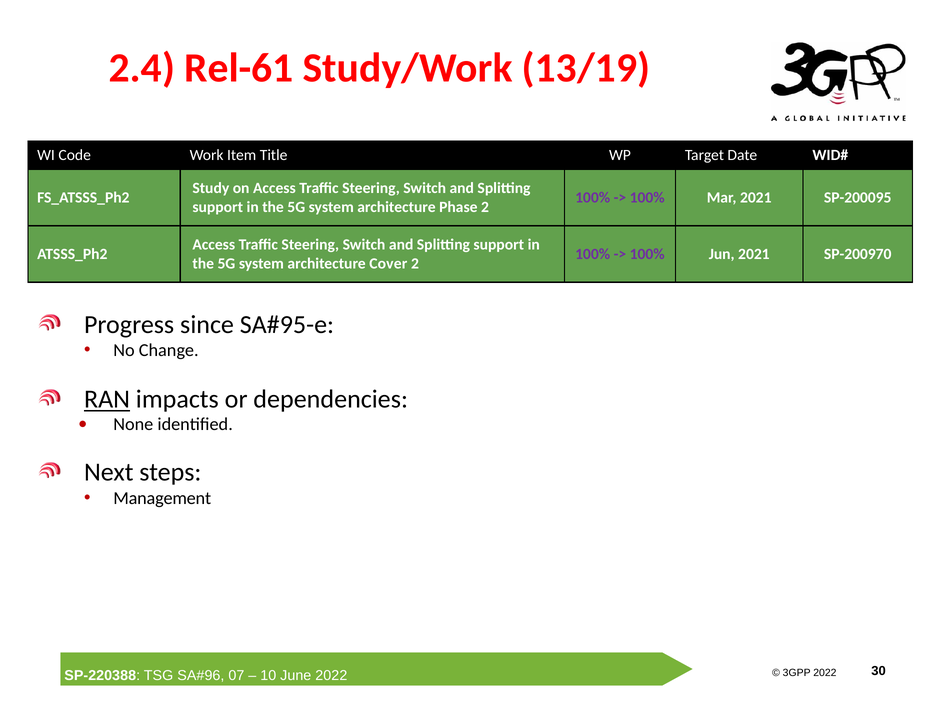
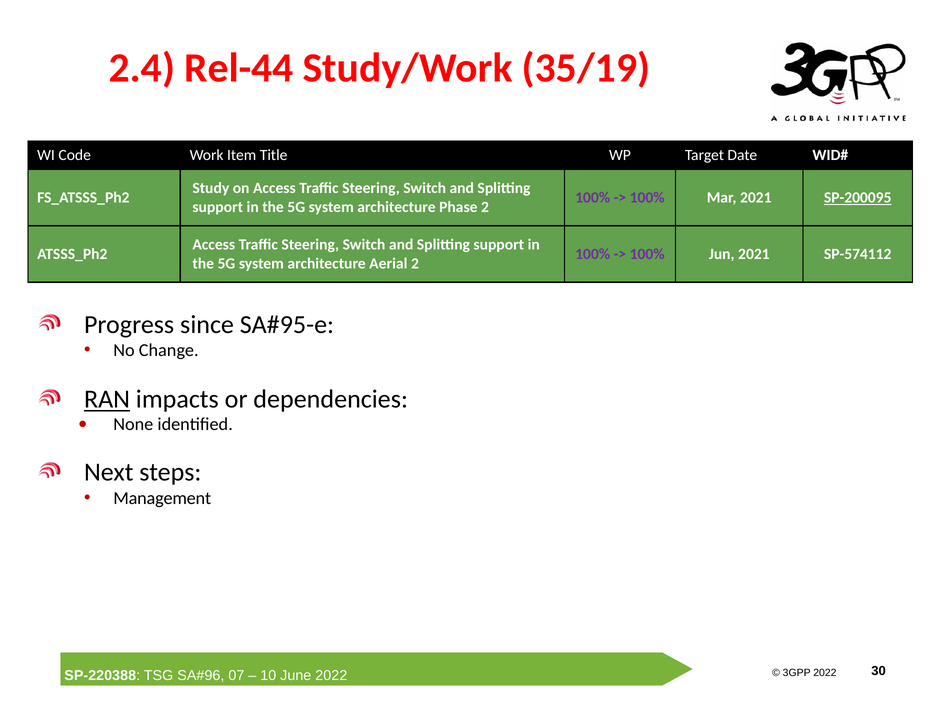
Rel-61: Rel-61 -> Rel-44
13/19: 13/19 -> 35/19
SP-200095 underline: none -> present
SP-200970: SP-200970 -> SP-574112
Cover: Cover -> Aerial
